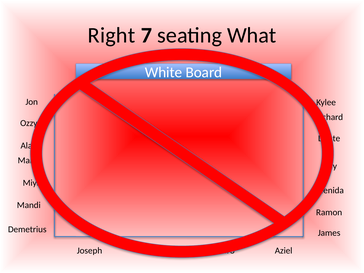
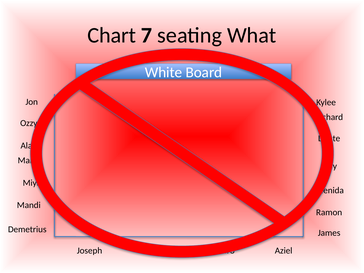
Right: Right -> Chart
